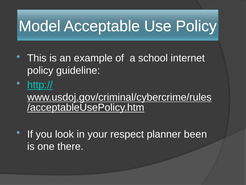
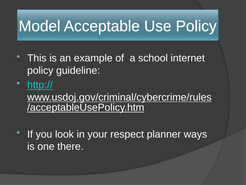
been: been -> ways
